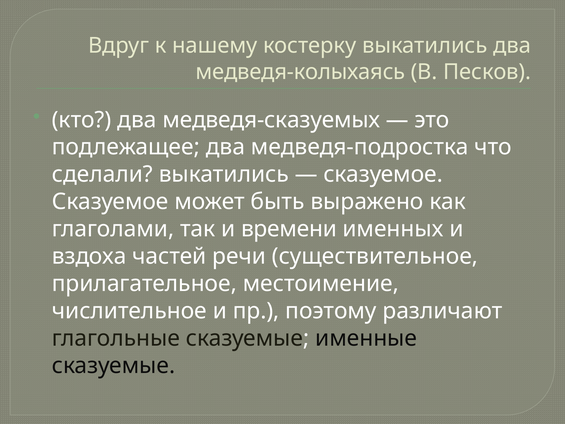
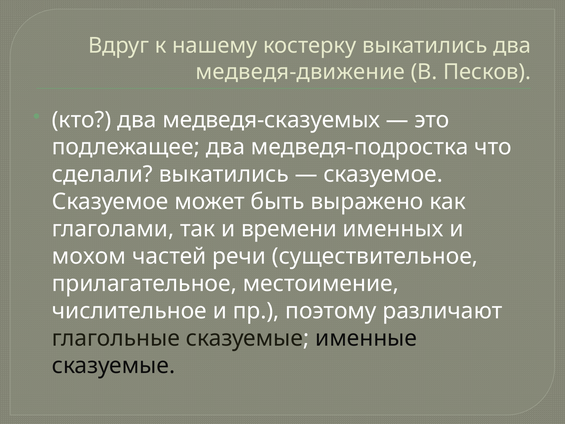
медведя-колыхаясь: медведя-колыхаясь -> медведя-движение
вздоха: вздоха -> мохом
